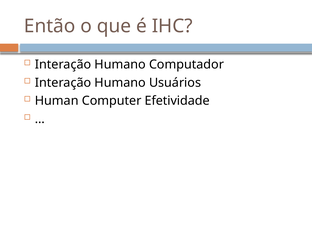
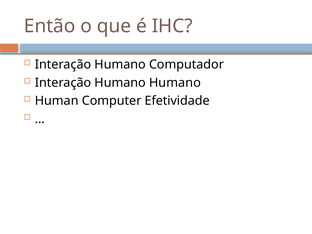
Humano Usuários: Usuários -> Humano
